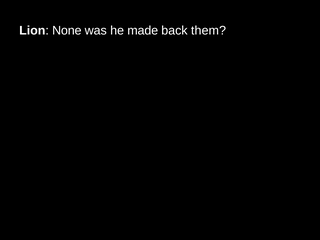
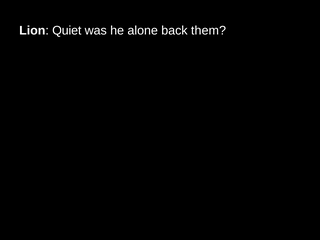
None: None -> Quiet
made: made -> alone
